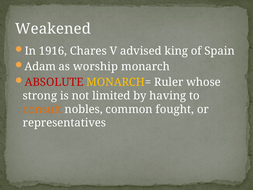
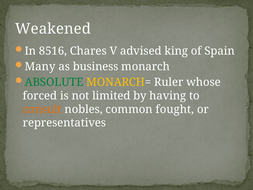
1916: 1916 -> 8516
Adam: Adam -> Many
worship: worship -> business
ABSOLUTE colour: red -> green
strong: strong -> forced
